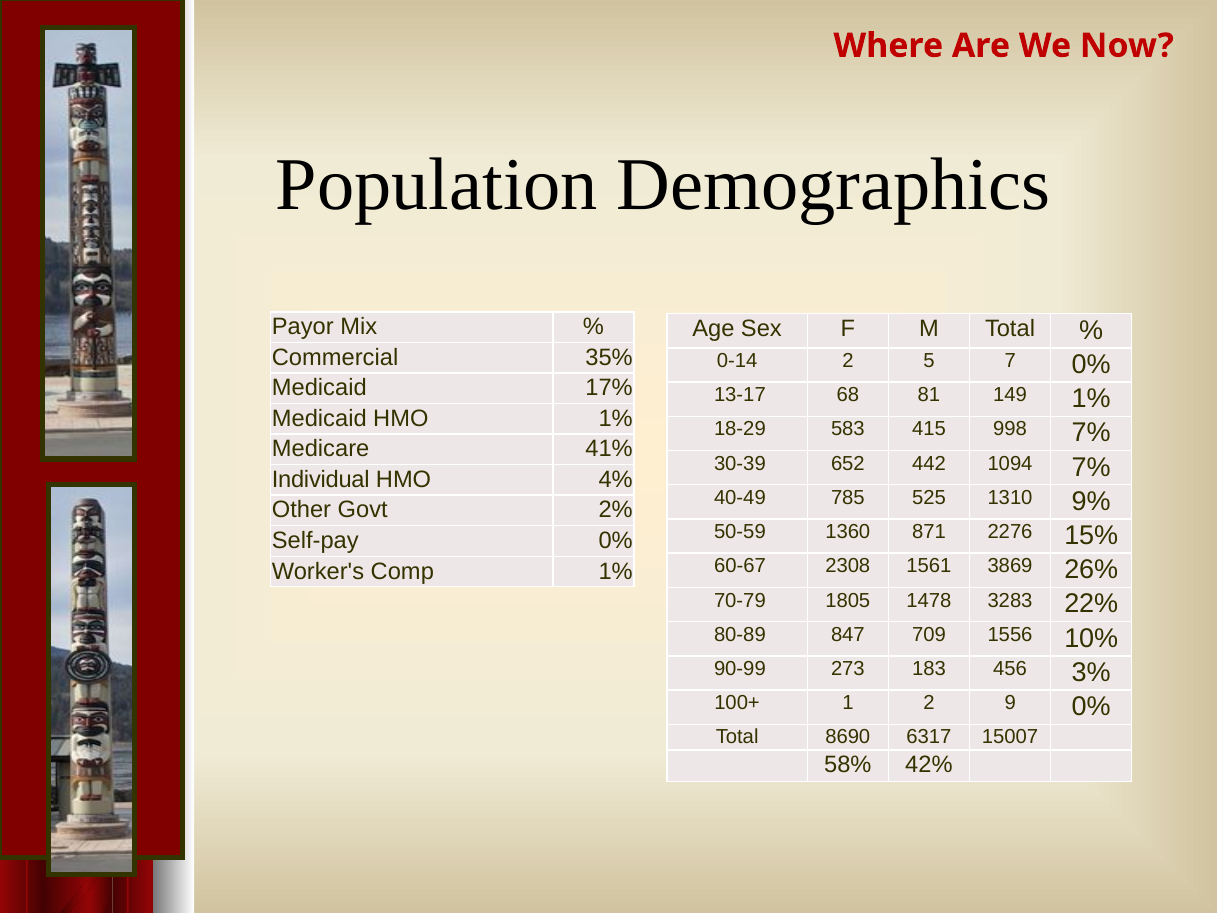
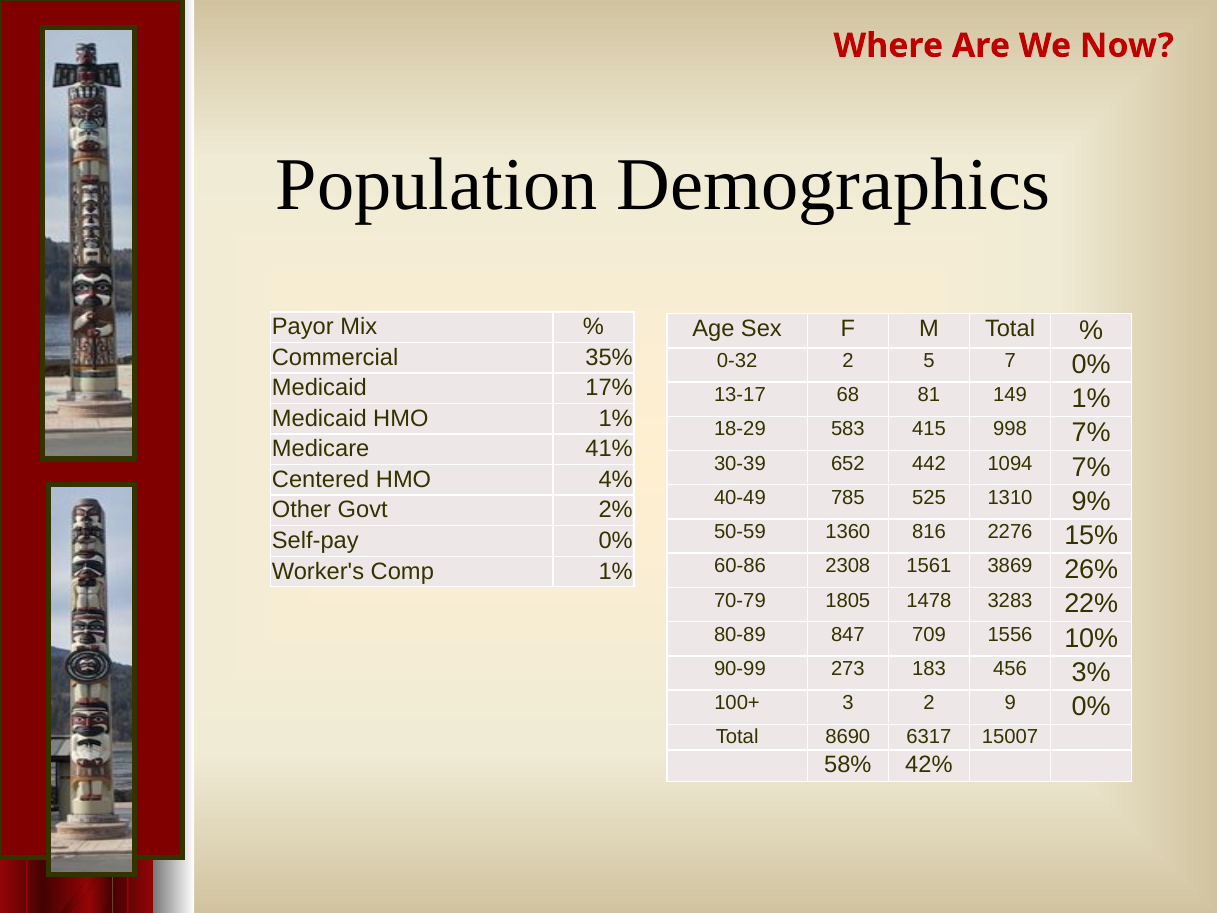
0-14: 0-14 -> 0-32
Individual: Individual -> Centered
871: 871 -> 816
60-67: 60-67 -> 60-86
1: 1 -> 3
